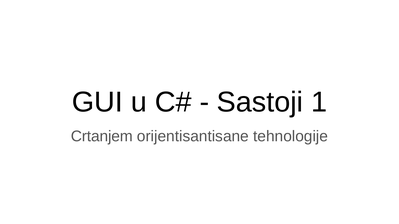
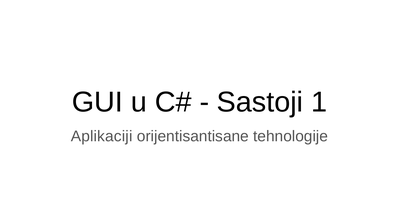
Crtanjem: Crtanjem -> Aplikaciji
